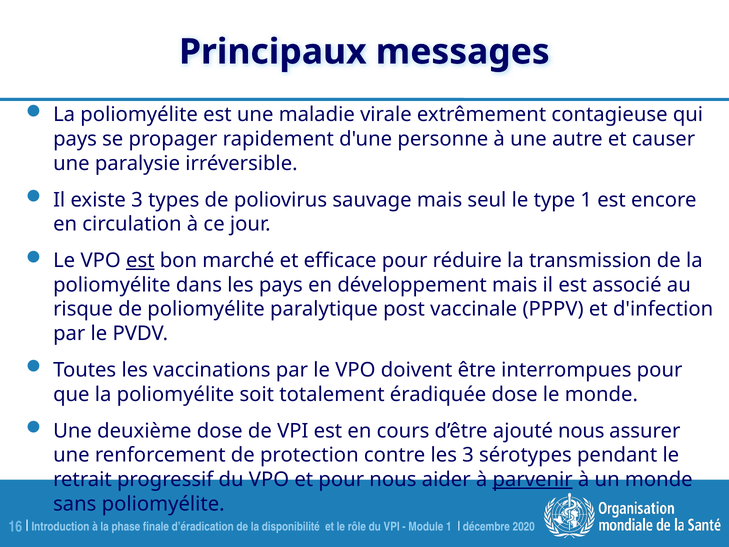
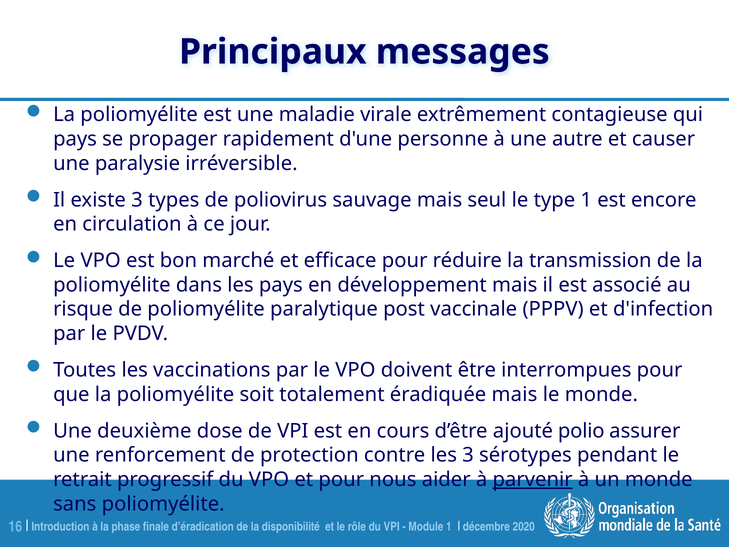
est at (140, 261) underline: present -> none
éradiquée dose: dose -> mais
ajouté nous: nous -> polio
